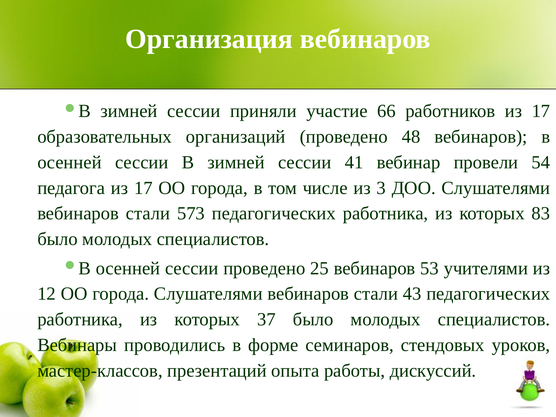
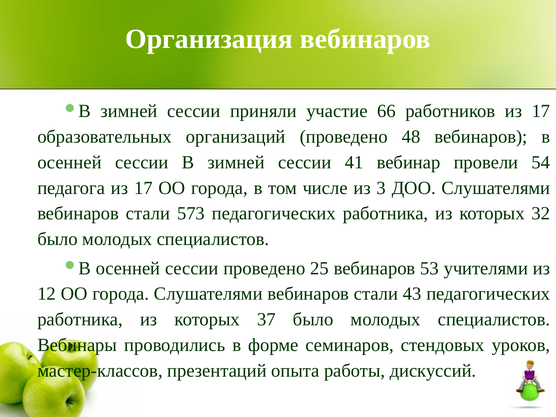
83: 83 -> 32
